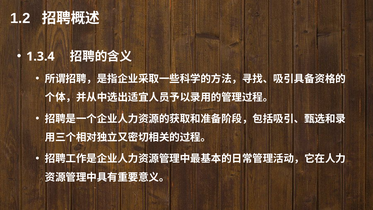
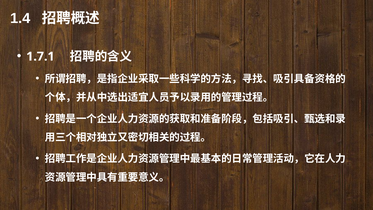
1.2: 1.2 -> 1.4
1.3.4: 1.3.4 -> 1.7.1
